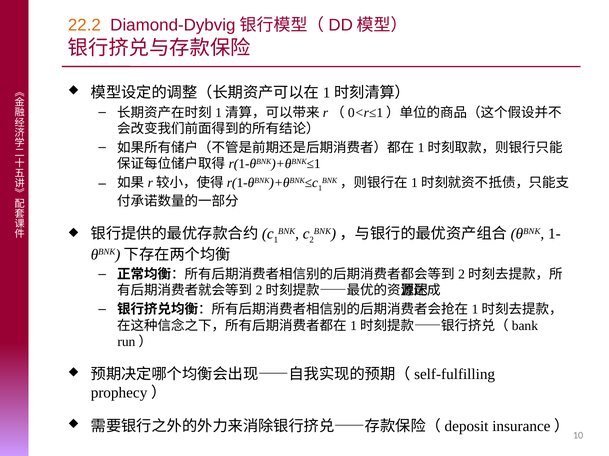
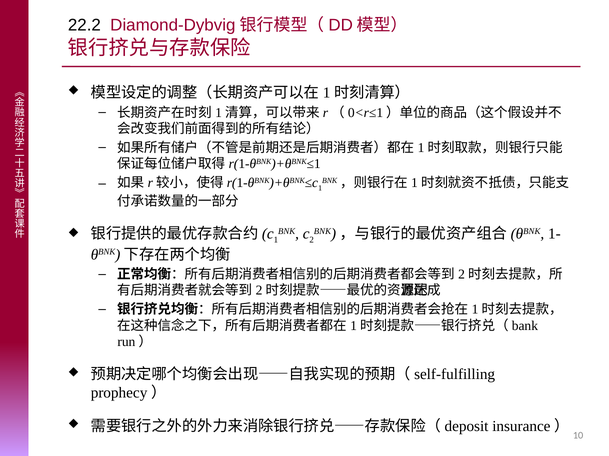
22.2 colour: orange -> black
